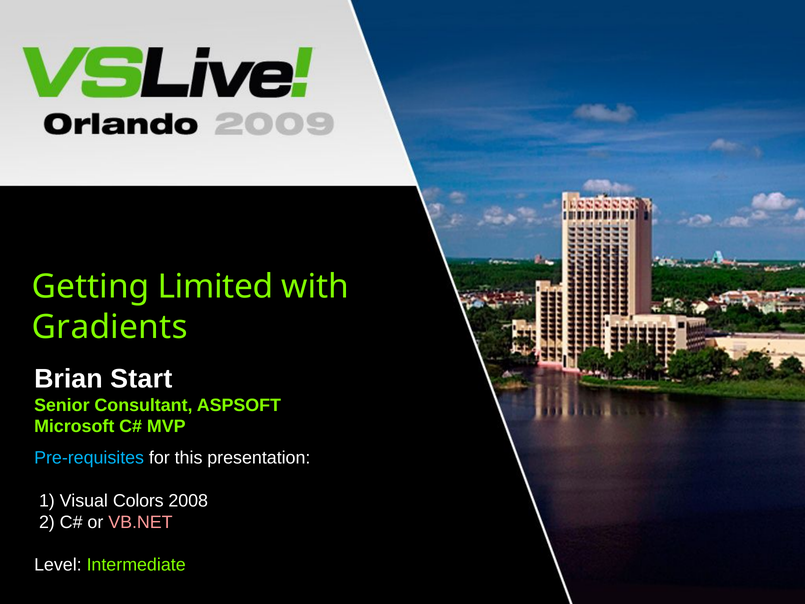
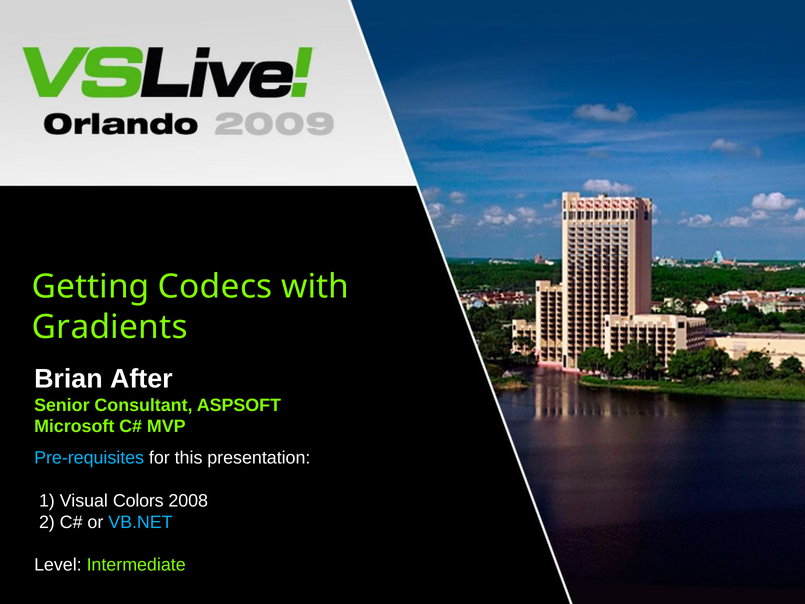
Limited: Limited -> Codecs
Start: Start -> After
VB.NET colour: pink -> light blue
